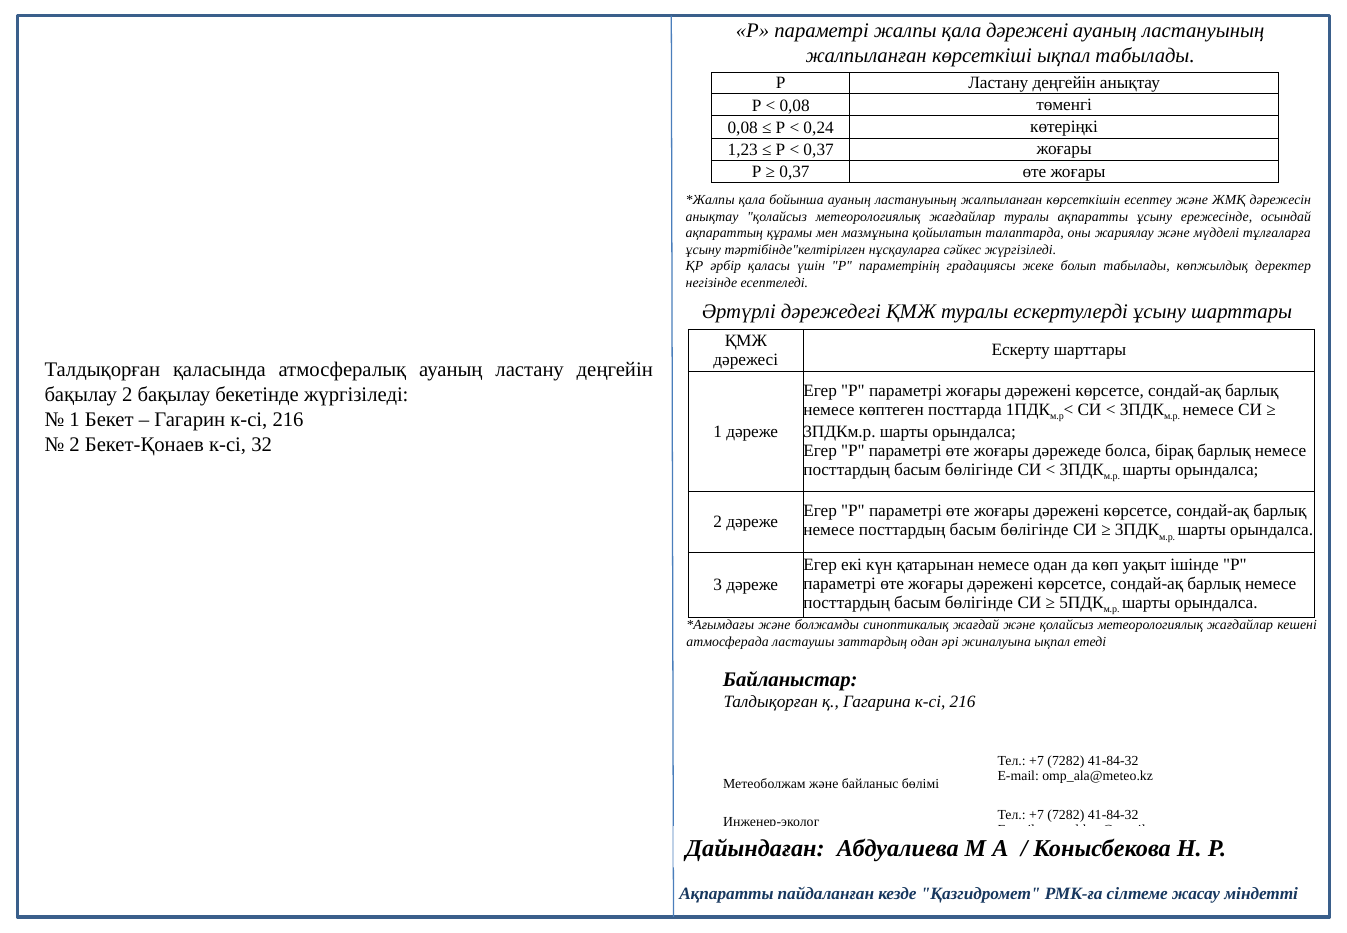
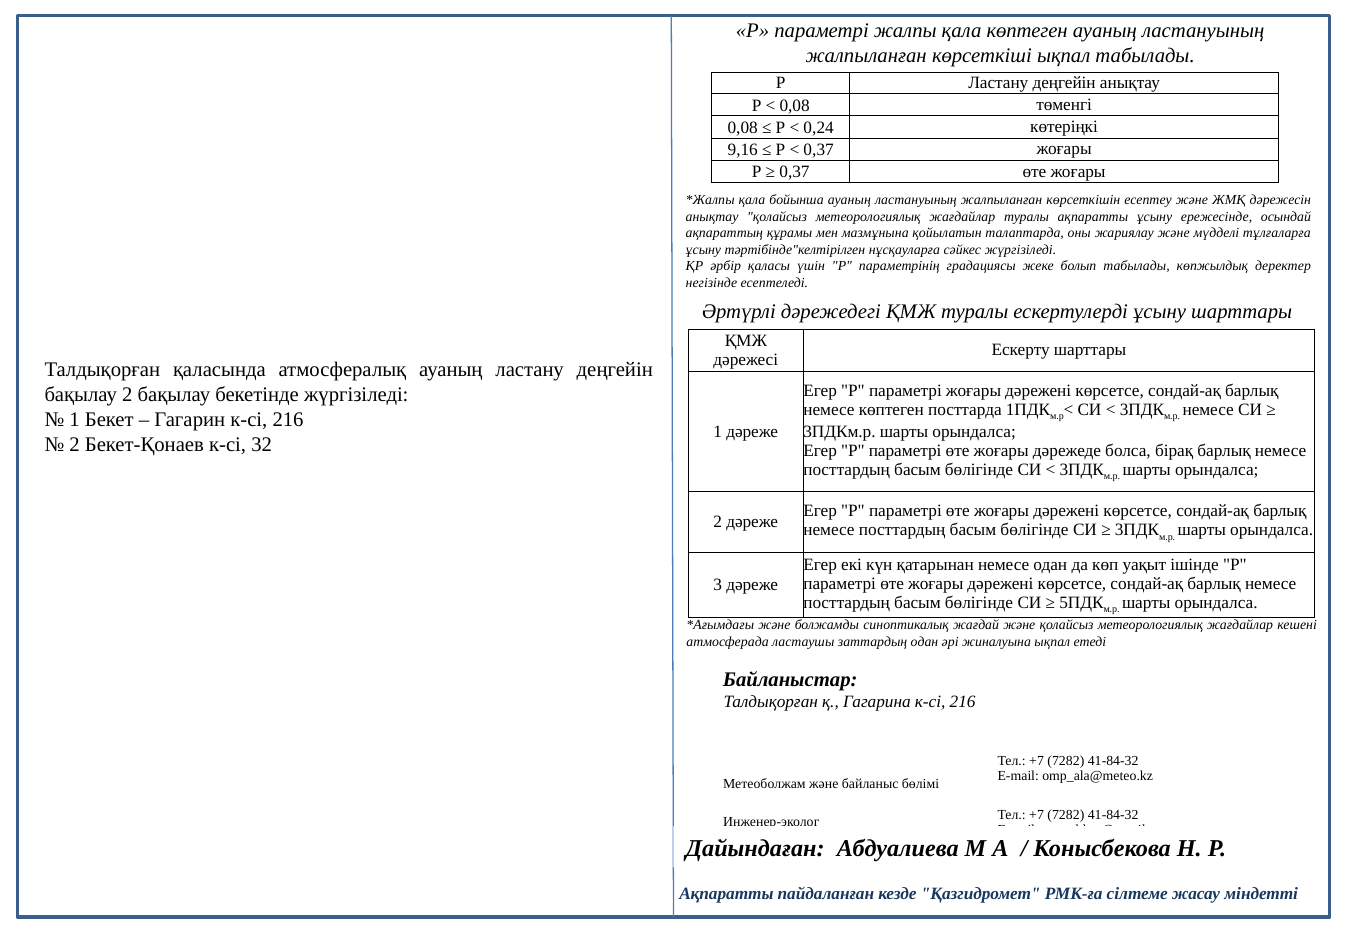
қала дәрежені: дәрежені -> көптеген
1,23: 1,23 -> 9,16
